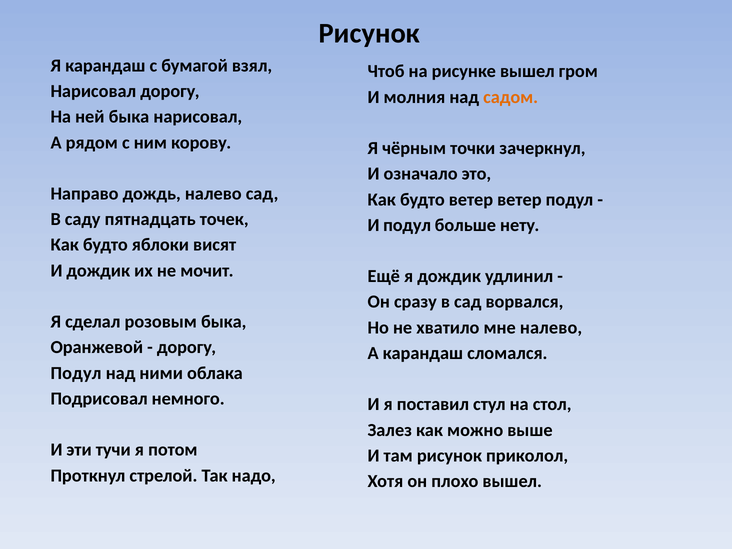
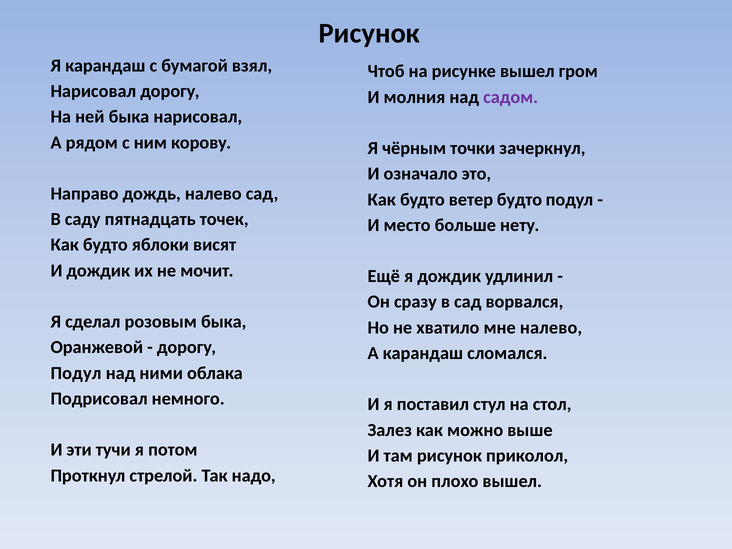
садом colour: orange -> purple
ветер ветер: ветер -> будто
И подул: подул -> место
